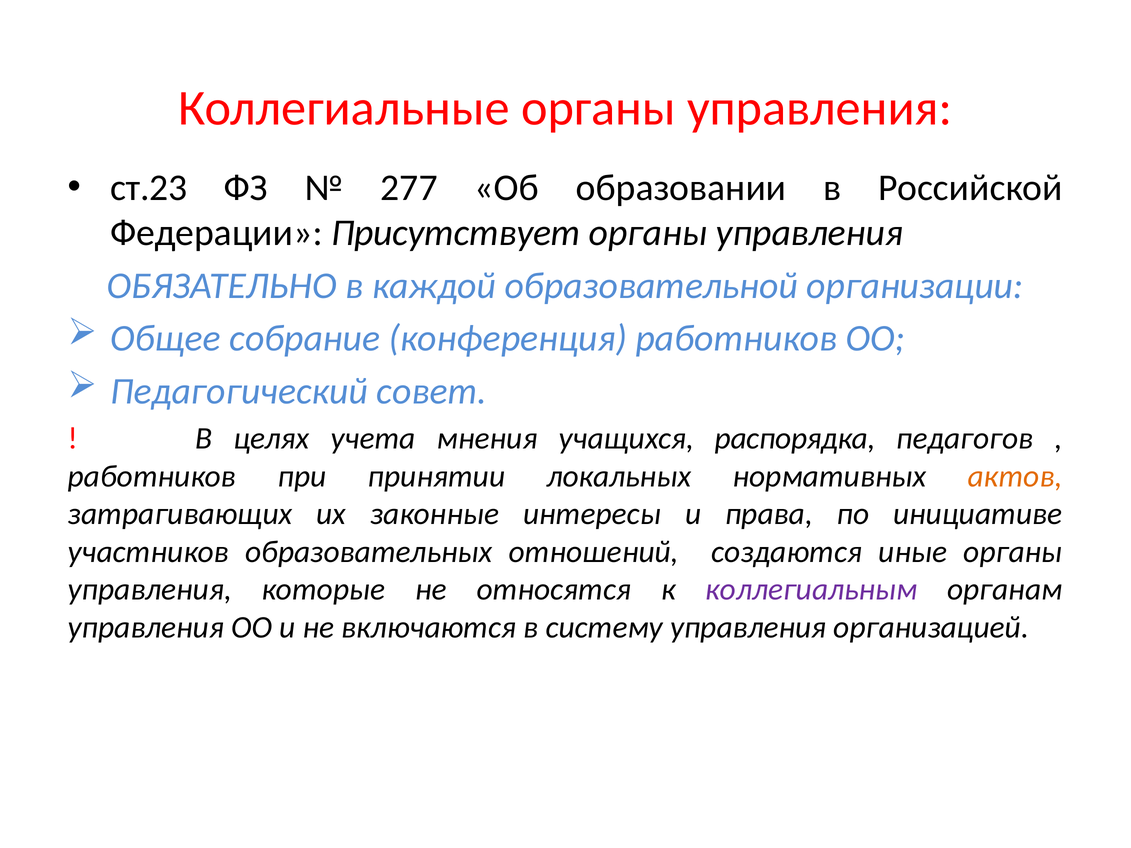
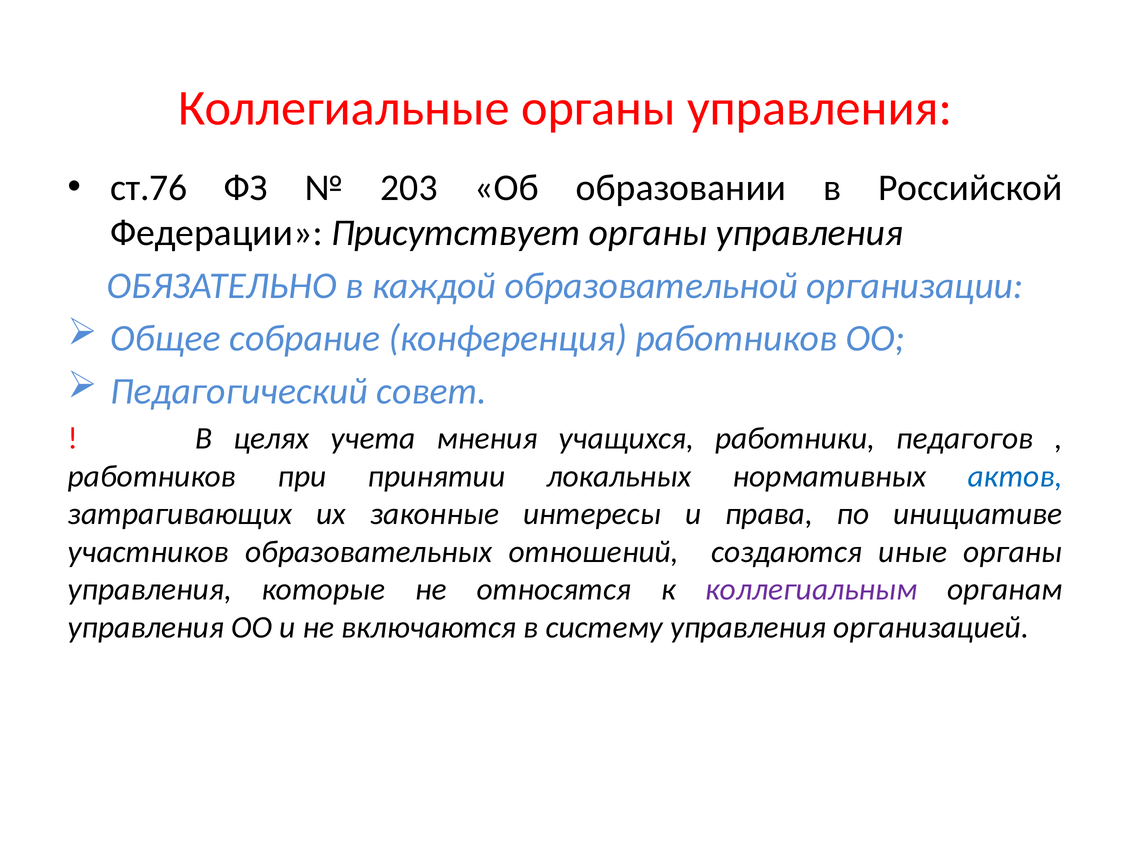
ст.23: ст.23 -> ст.76
277: 277 -> 203
распорядка: распорядка -> работники
актов colour: orange -> blue
